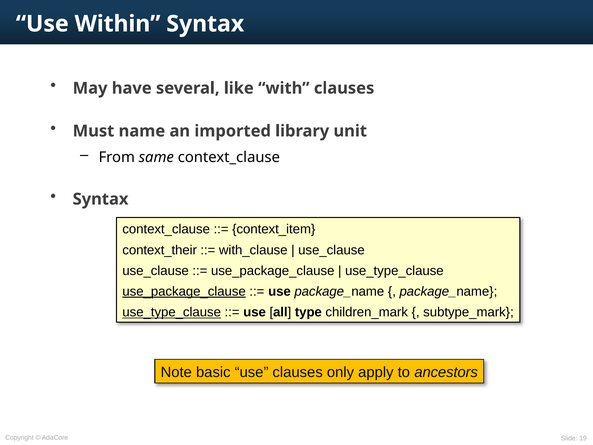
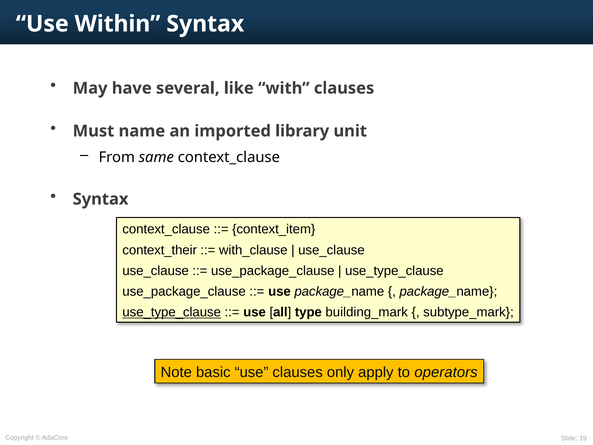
use_package_clause at (184, 291) underline: present -> none
children_mark: children_mark -> building_mark
ancestors: ancestors -> operators
